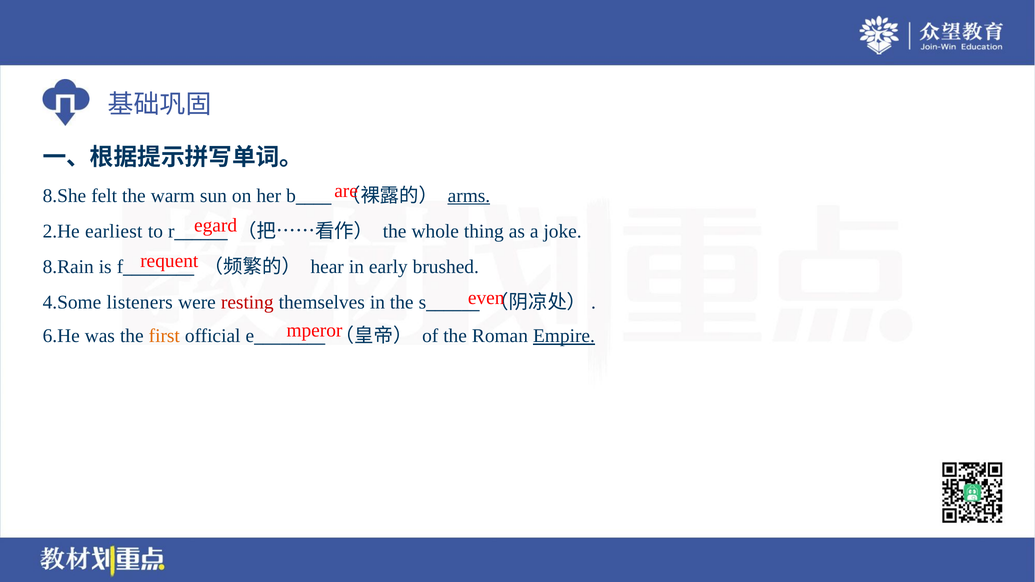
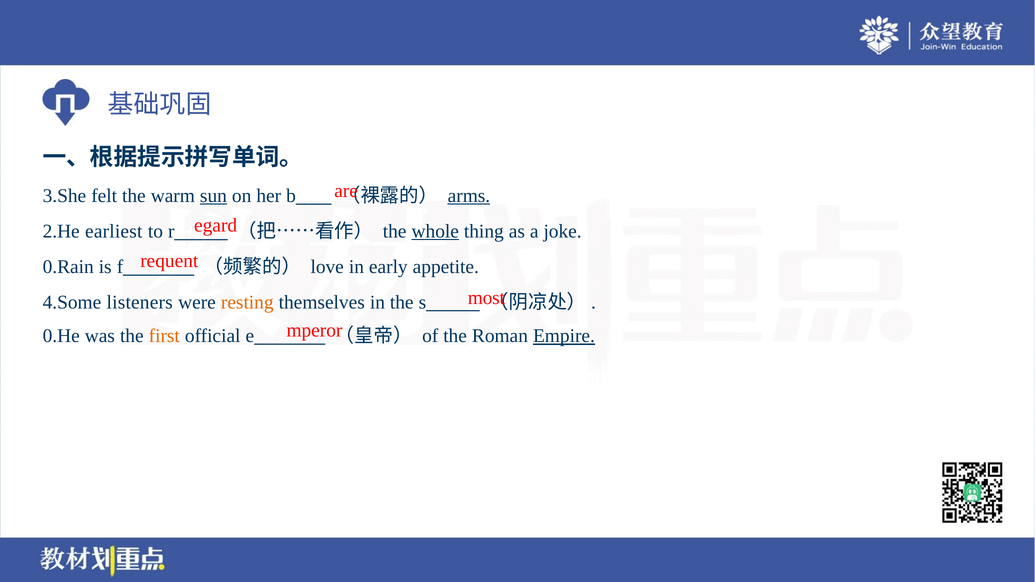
8.She: 8.She -> 3.She
sun underline: none -> present
whole underline: none -> present
8.Rain: 8.Rain -> 0.Rain
hear: hear -> love
brushed: brushed -> appetite
even: even -> most
resting colour: red -> orange
6.He: 6.He -> 0.He
